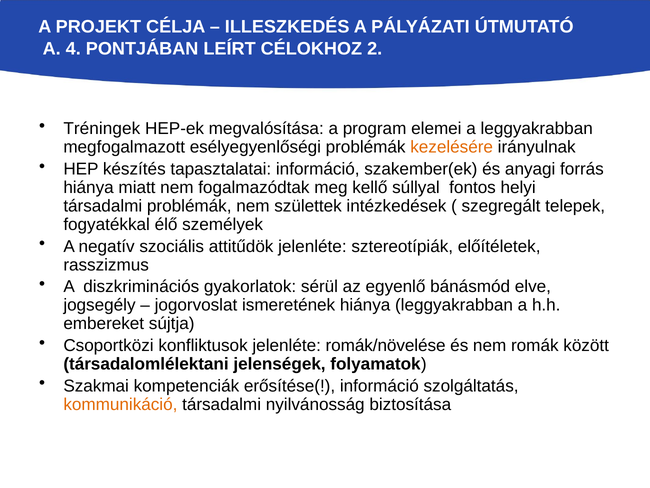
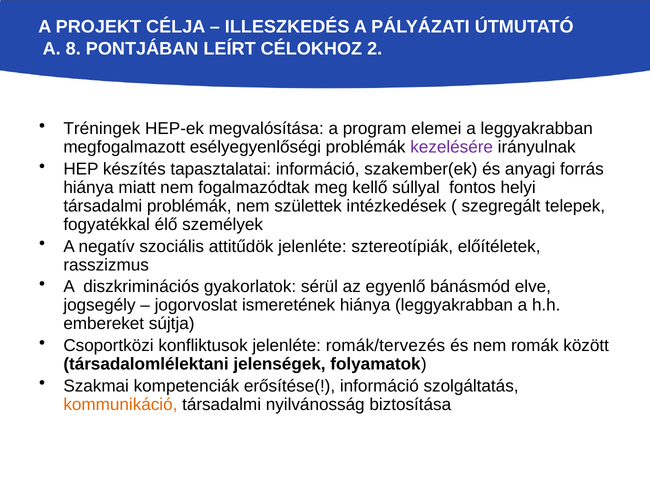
4: 4 -> 8
kezelésére colour: orange -> purple
romák/növelése: romák/növelése -> romák/tervezés
